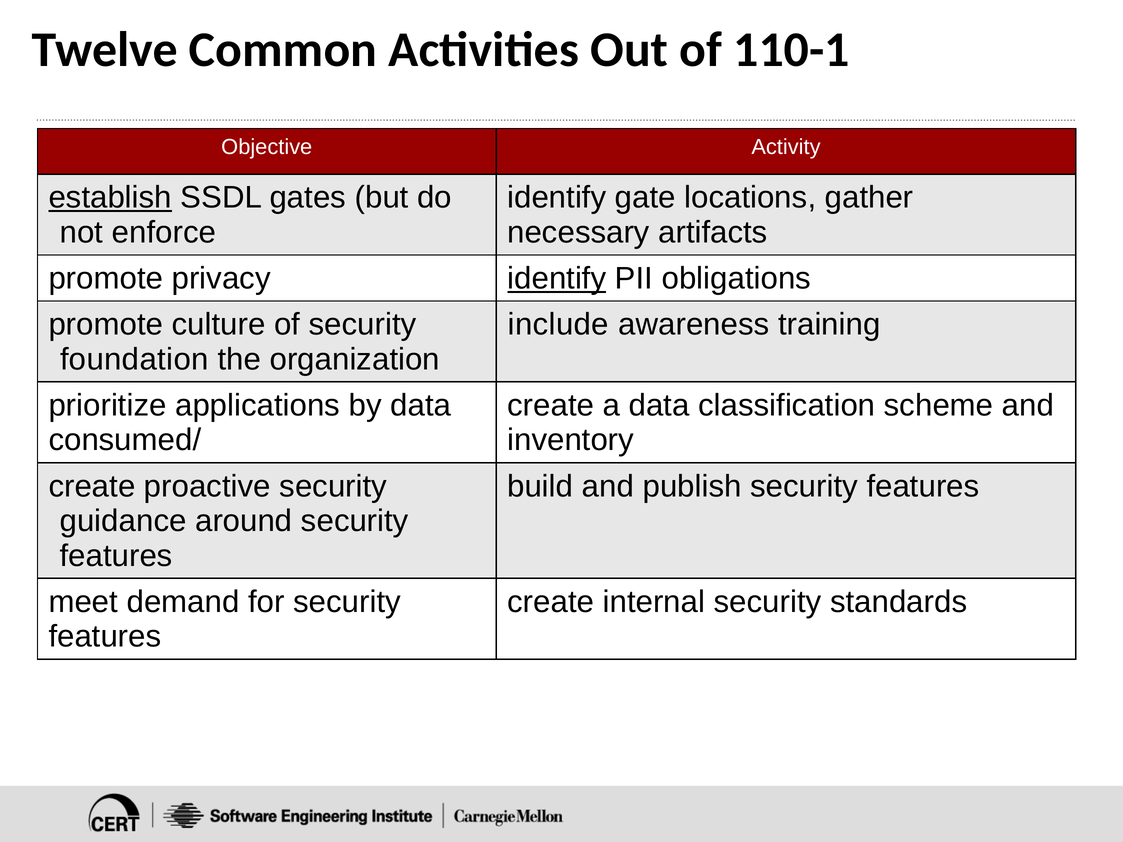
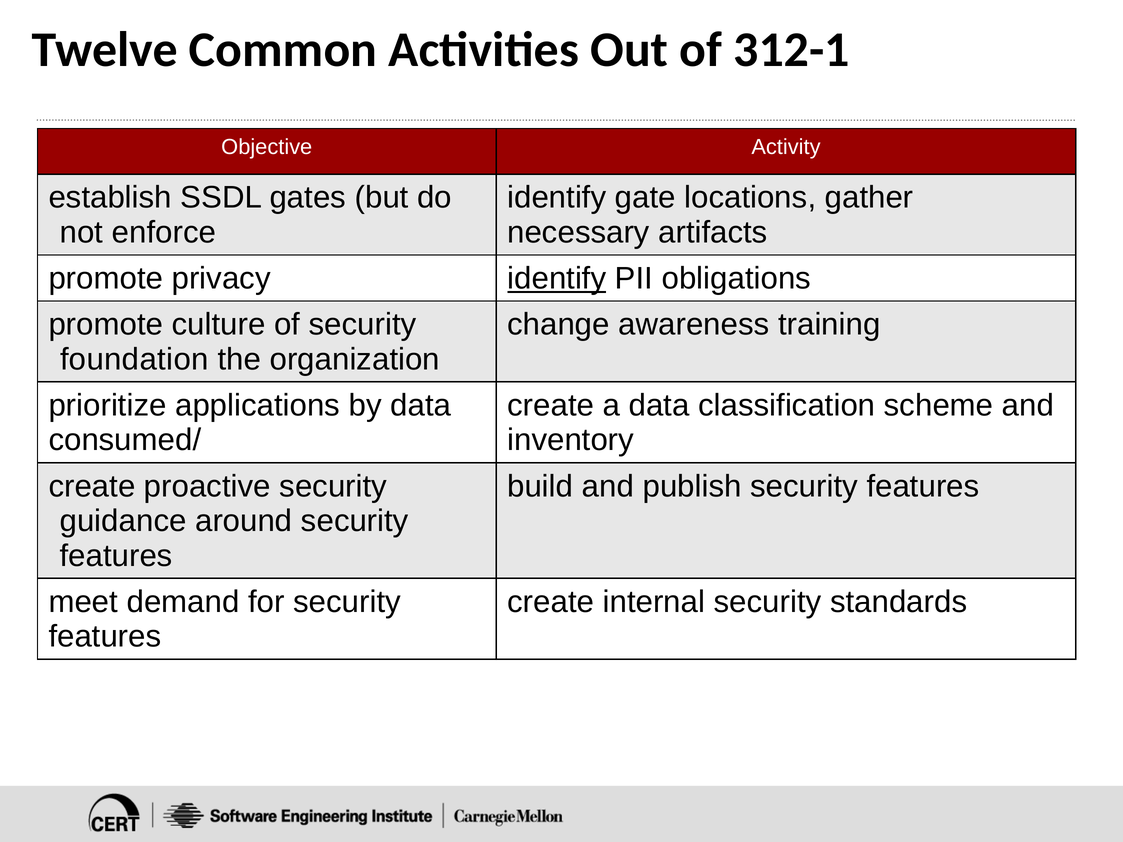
110-1: 110-1 -> 312-1
establish underline: present -> none
include: include -> change
